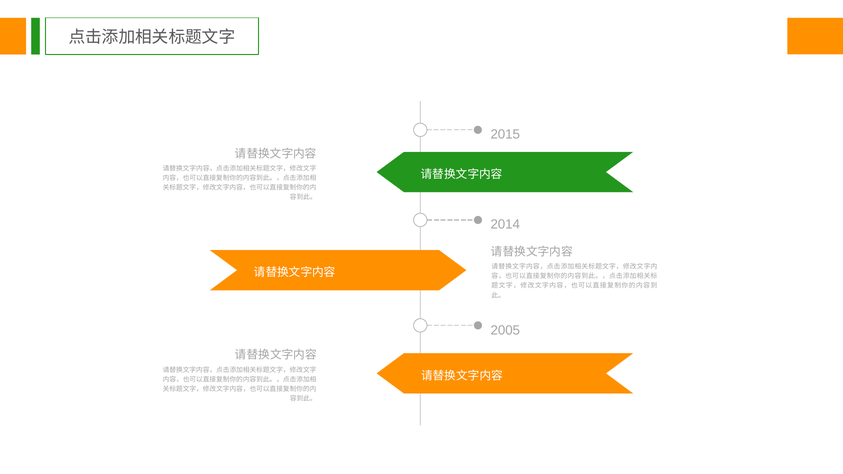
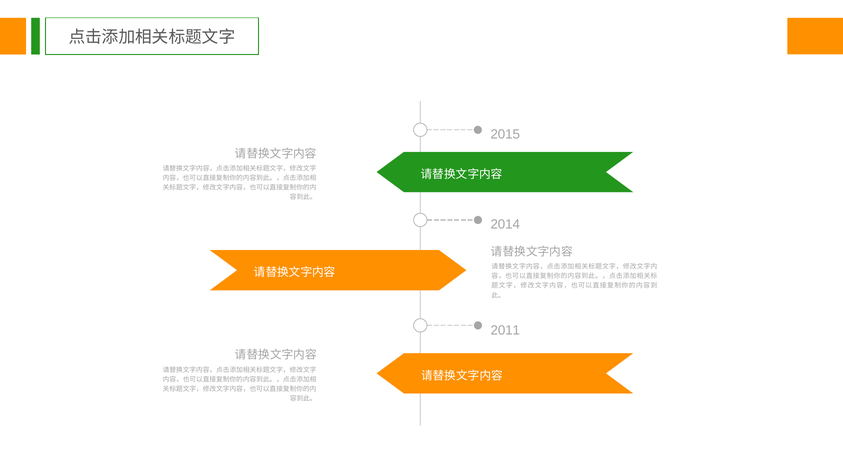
2005: 2005 -> 2011
